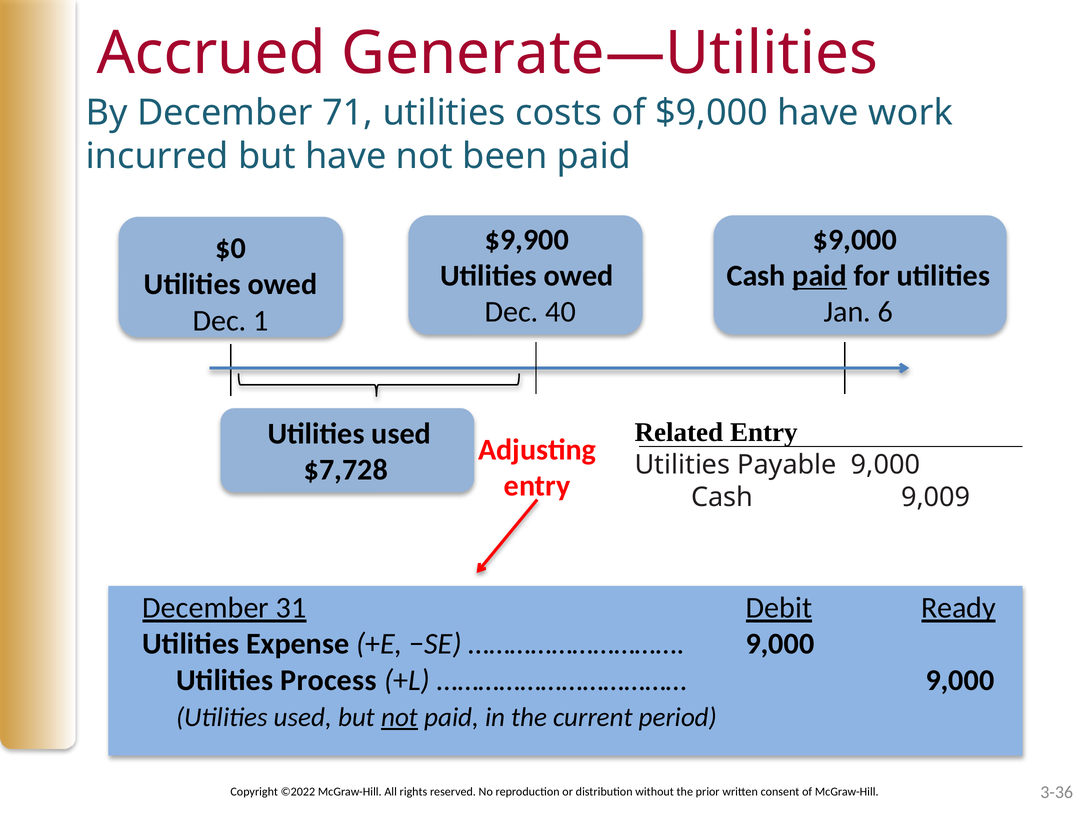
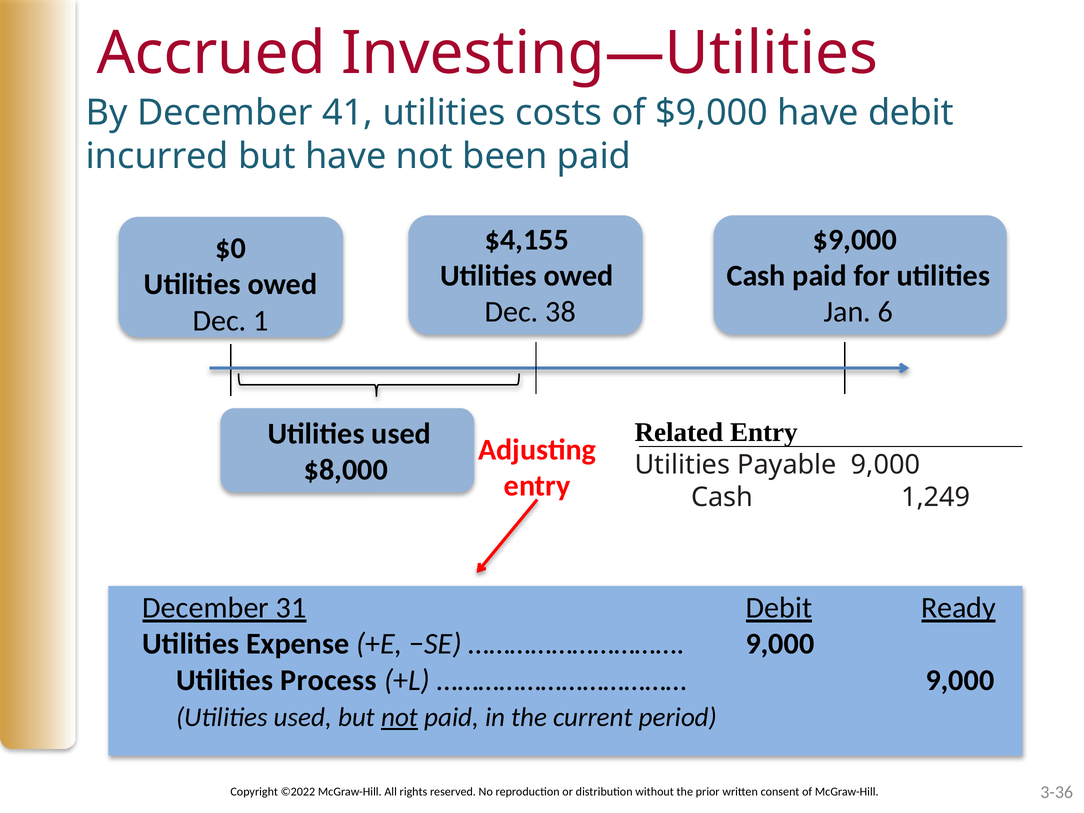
Generate—Utilities: Generate—Utilities -> Investing—Utilities
71: 71 -> 41
have work: work -> debit
$9,900: $9,900 -> $4,155
paid at (820, 276) underline: present -> none
40: 40 -> 38
$7,728: $7,728 -> $8,000
9,009: 9,009 -> 1,249
